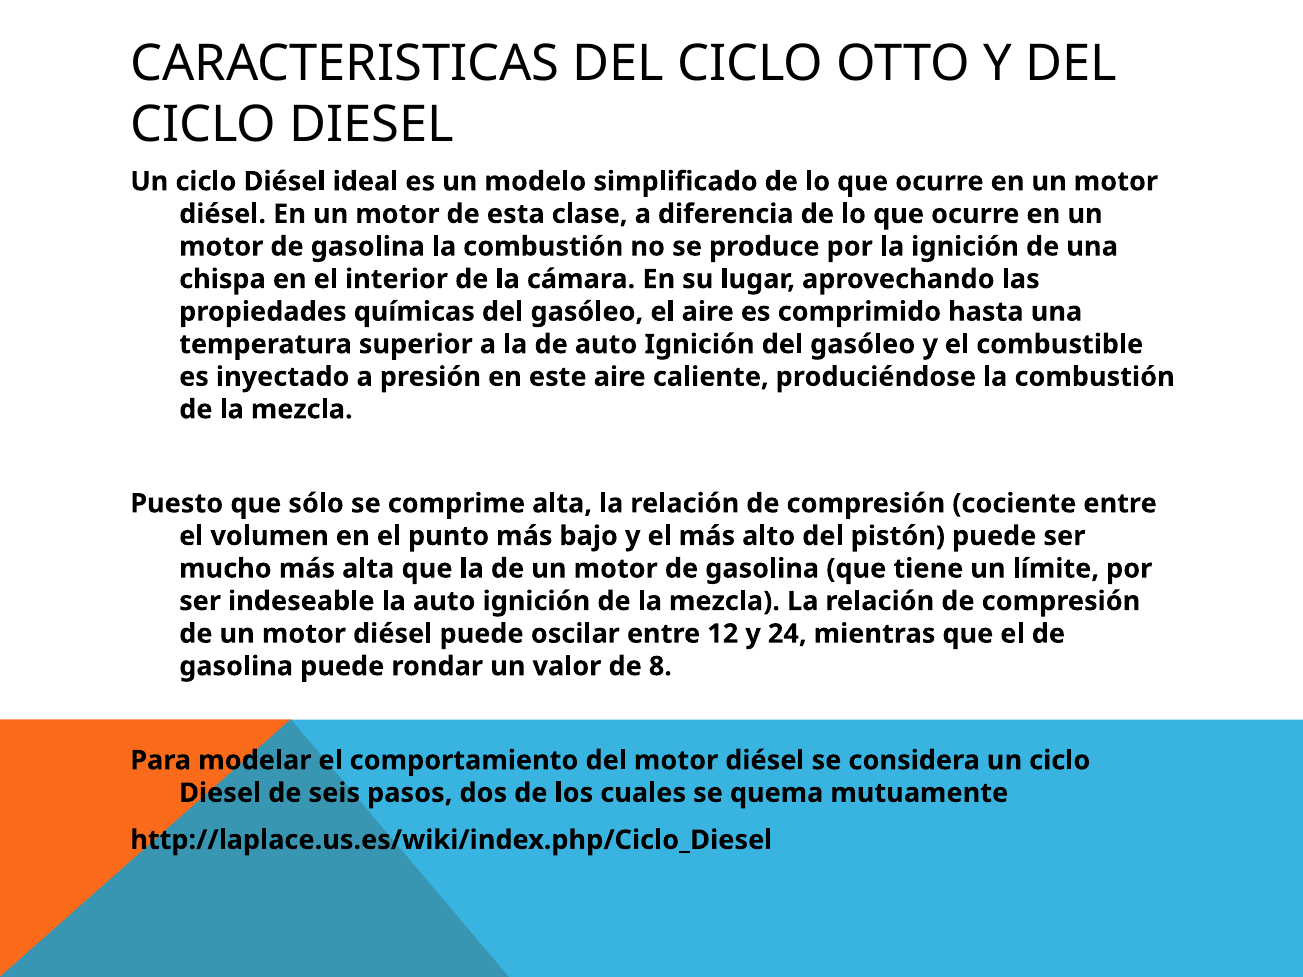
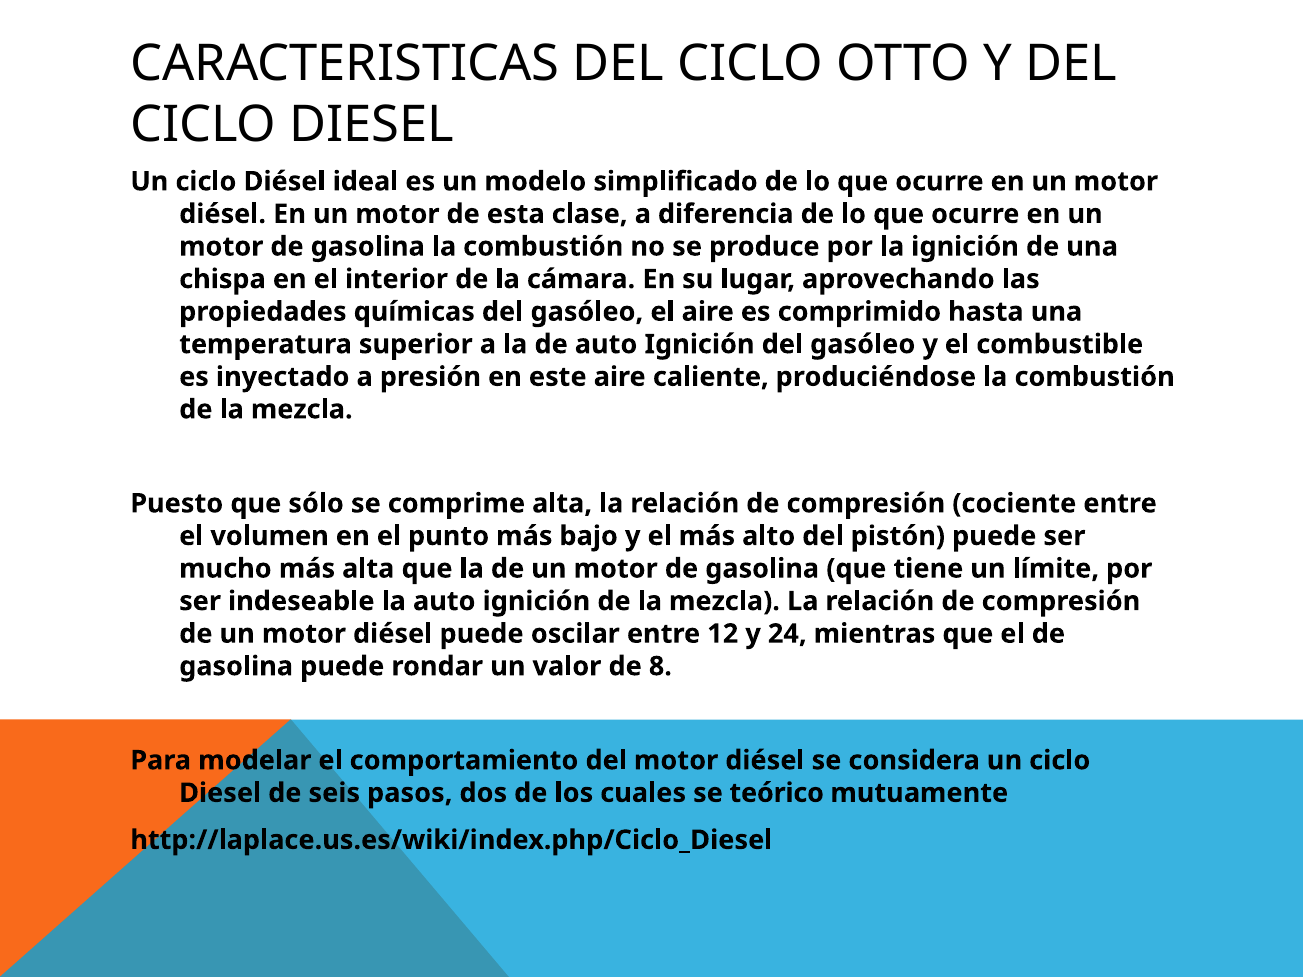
quema: quema -> teórico
